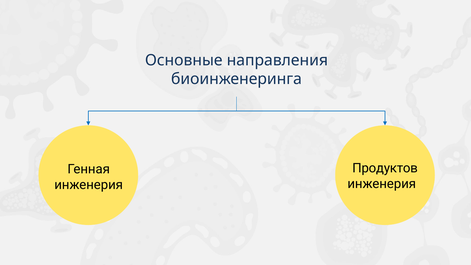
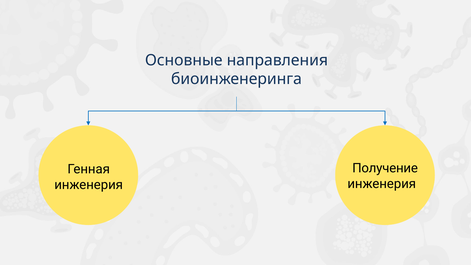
Продуктов: Продуктов -> Получение
